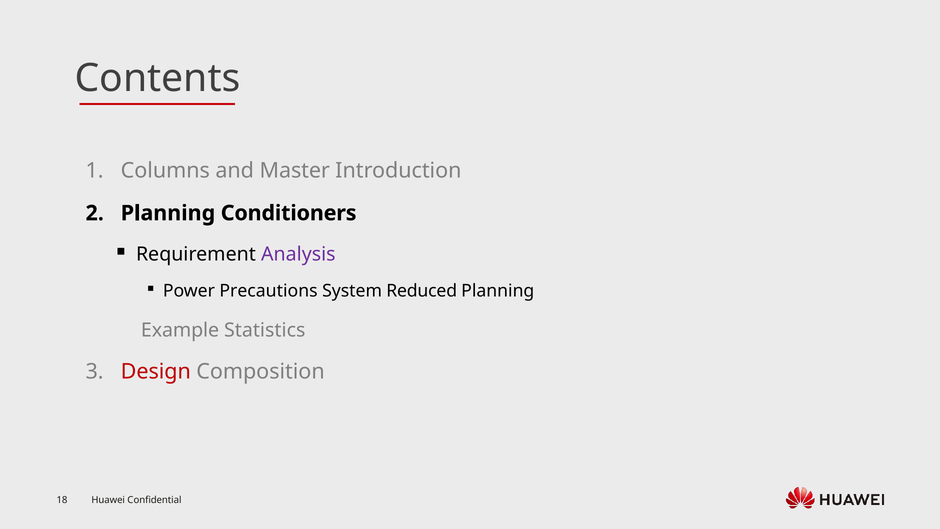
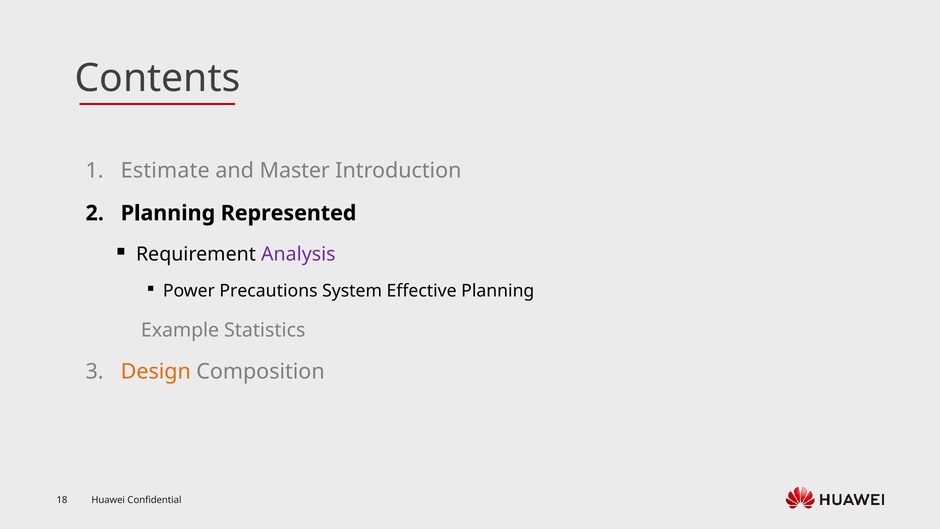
Columns: Columns -> Estimate
Conditioners: Conditioners -> Represented
Reduced: Reduced -> Effective
Design colour: red -> orange
